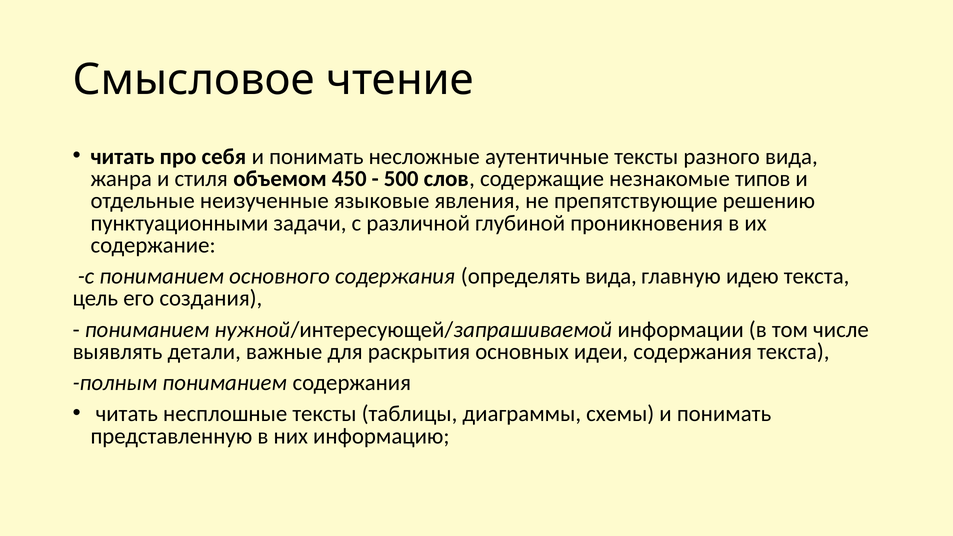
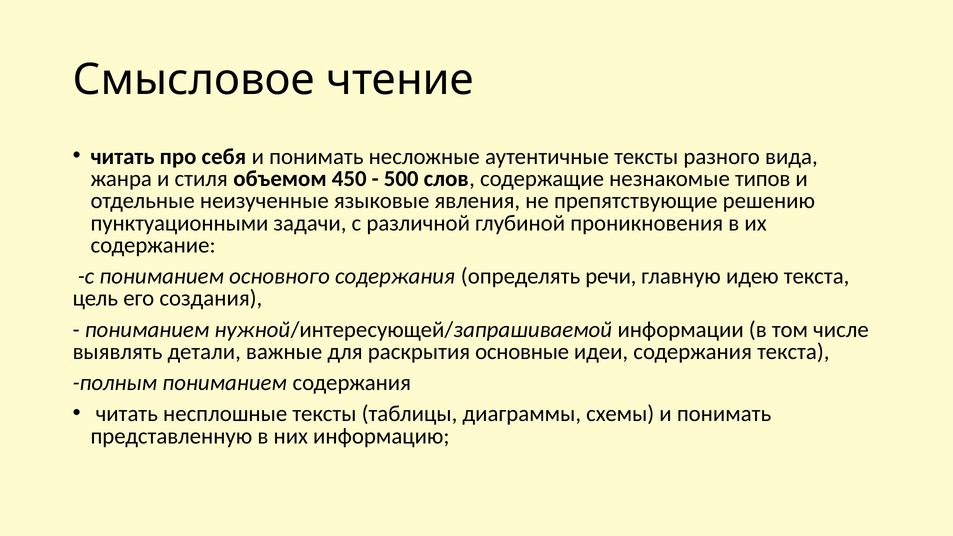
определять вида: вида -> речи
основных: основных -> основные
